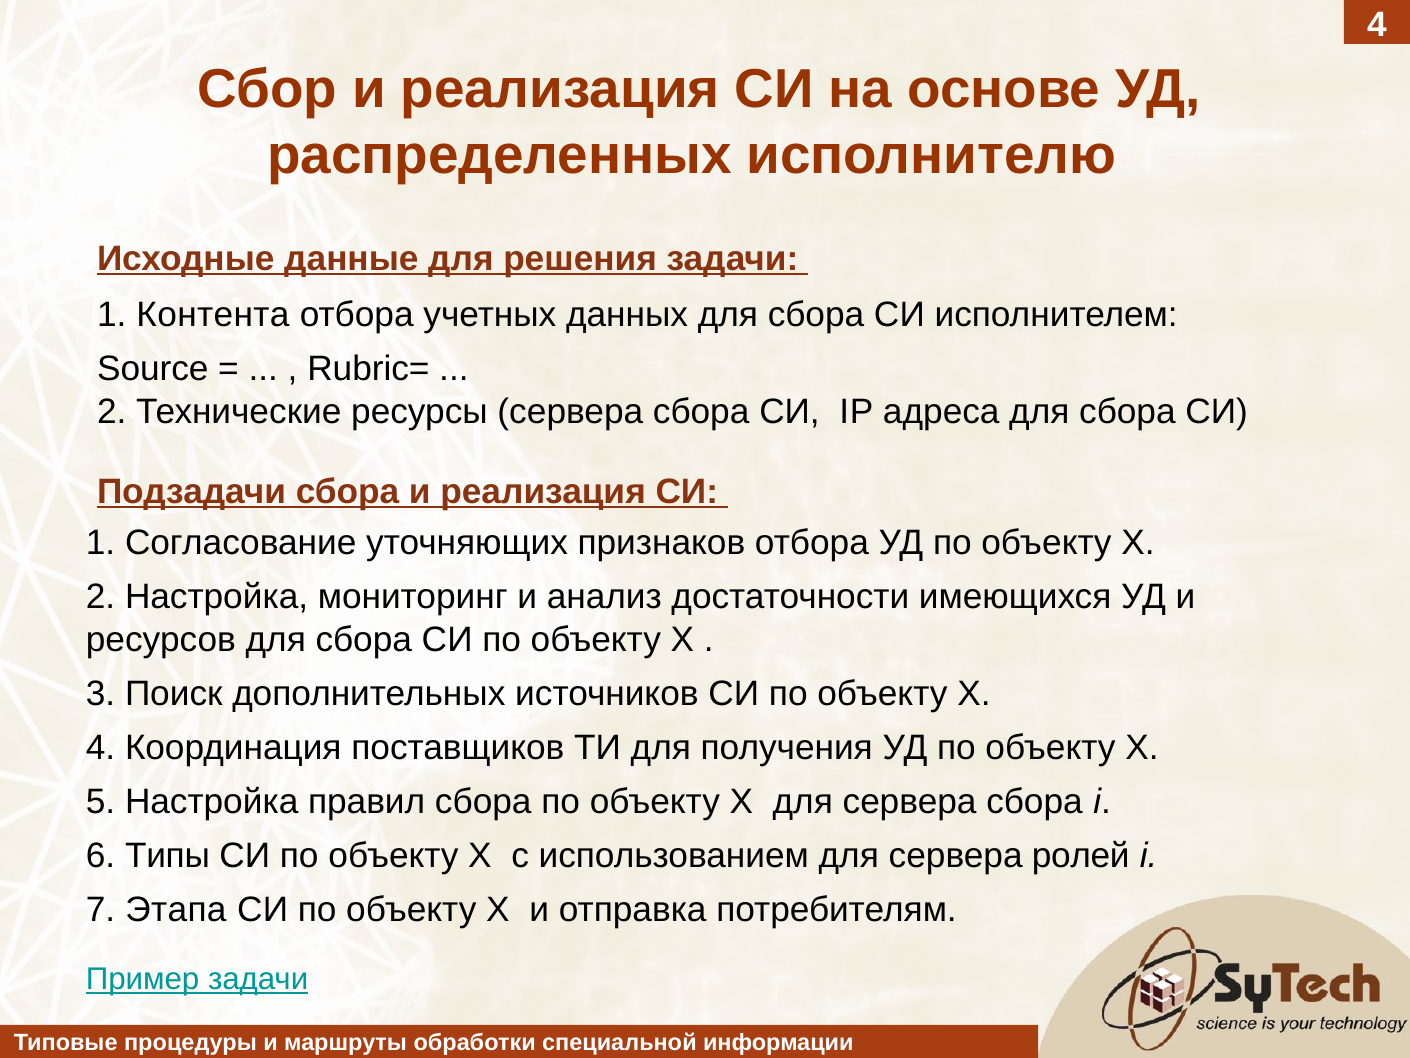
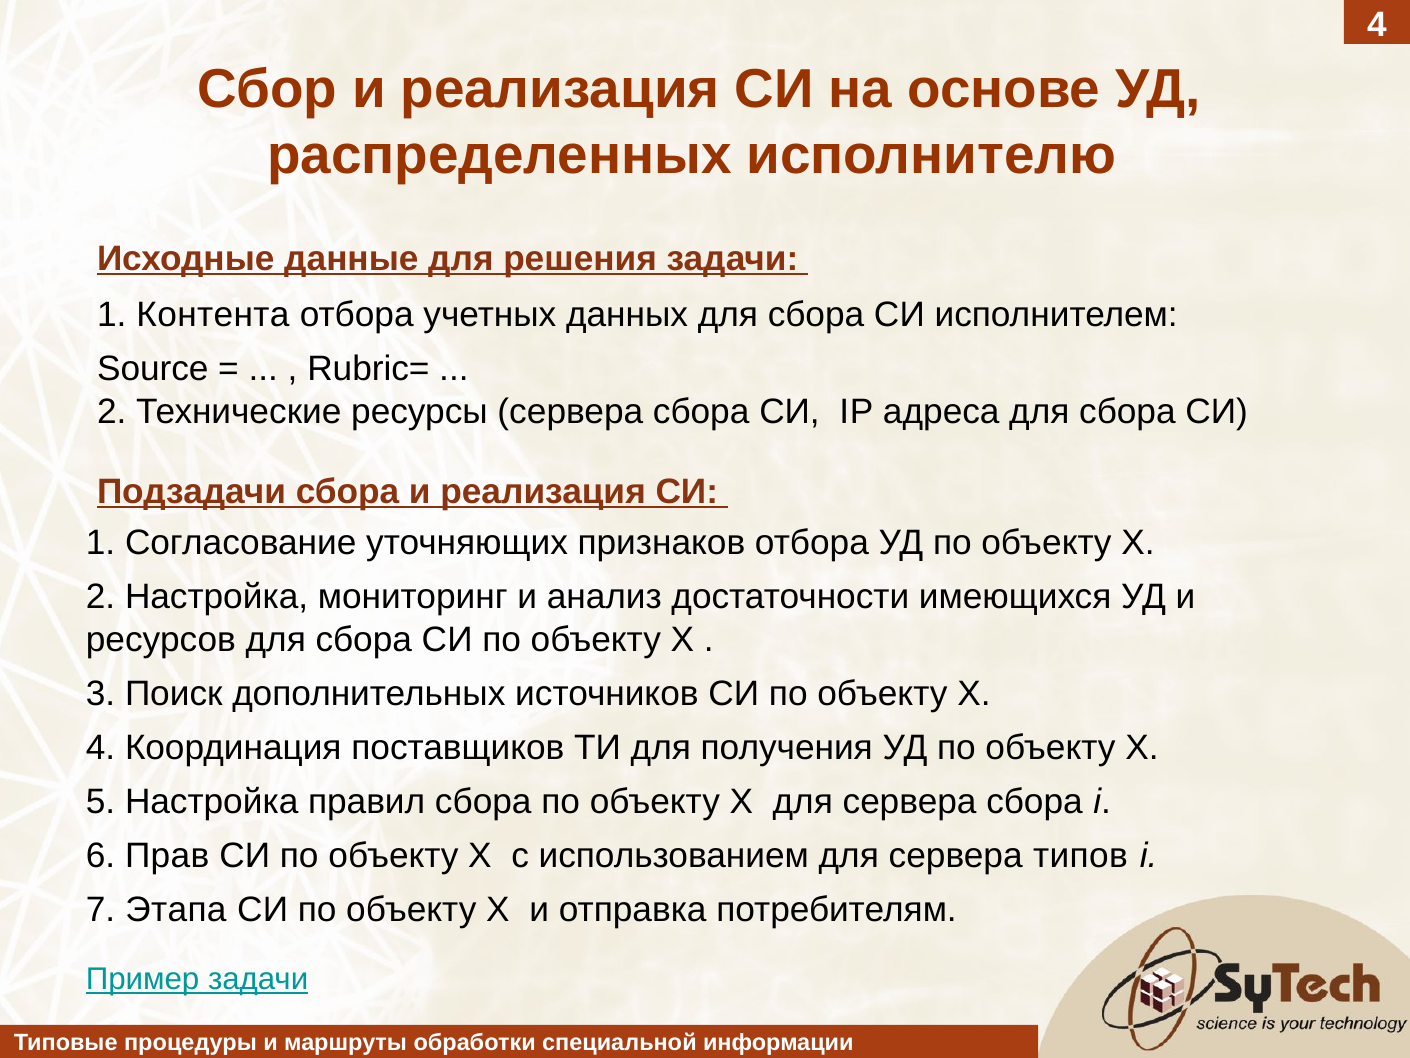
Типы: Типы -> Прав
ролей: ролей -> типов
